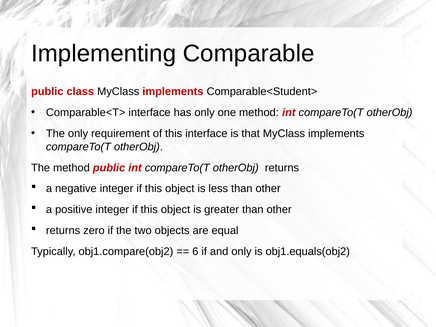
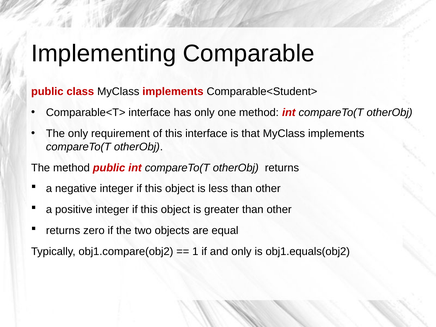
6: 6 -> 1
